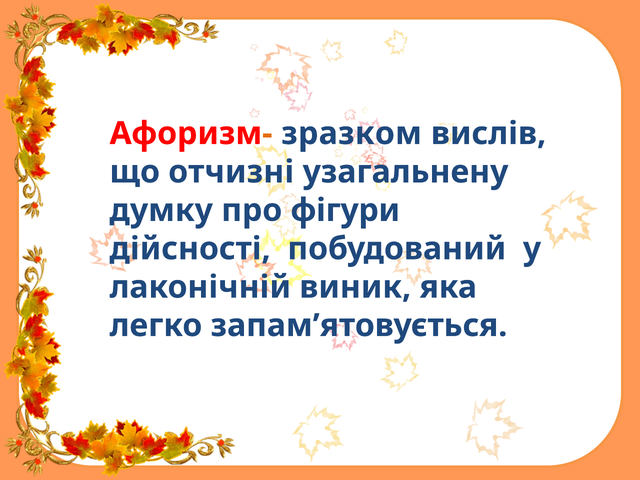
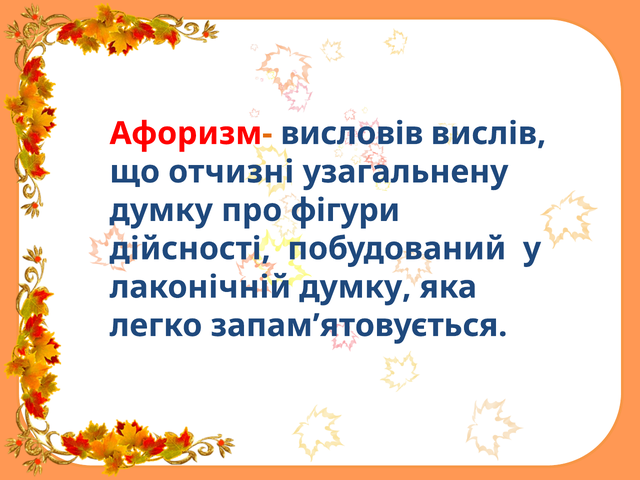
зразком: зразком -> висловів
лаконічній виник: виник -> думку
